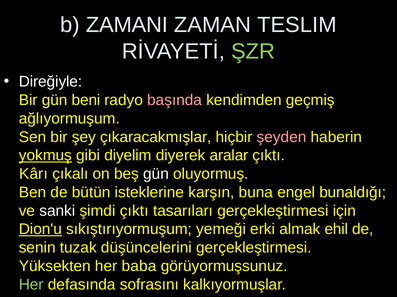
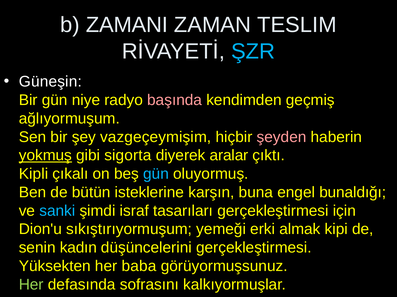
ŞZR colour: light green -> light blue
Direğiyle: Direğiyle -> Güneşin
beni: beni -> niye
çıkaracakmışlar: çıkaracakmışlar -> vazgeçeymişim
diyelim: diyelim -> sigorta
Kârı: Kârı -> Kipli
gün at (156, 174) colour: white -> light blue
sanki colour: white -> light blue
şimdi çıktı: çıktı -> israf
Dion'u underline: present -> none
ehil: ehil -> kipi
tuzak: tuzak -> kadın
